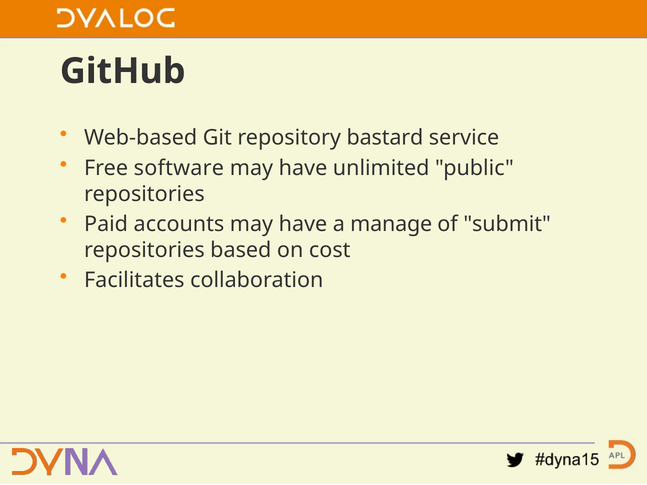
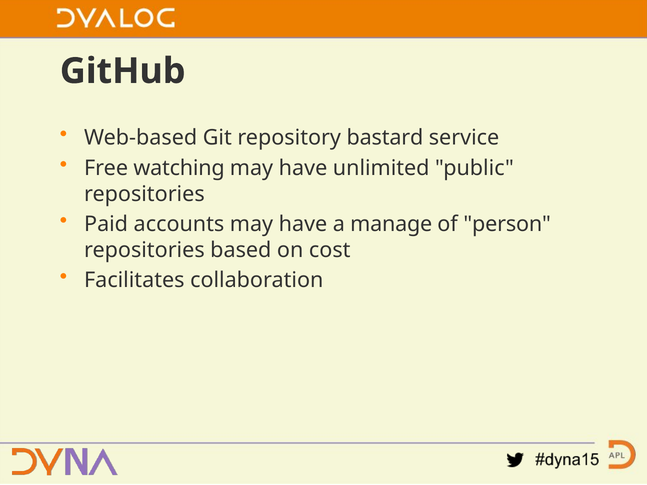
software: software -> watching
submit: submit -> person
